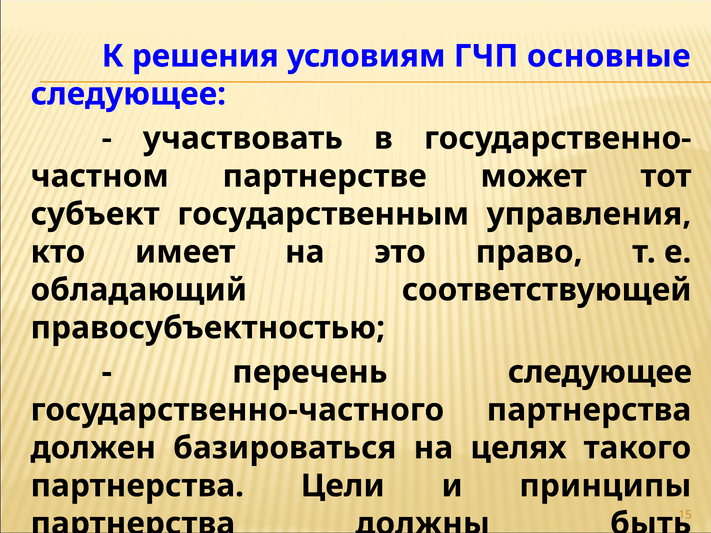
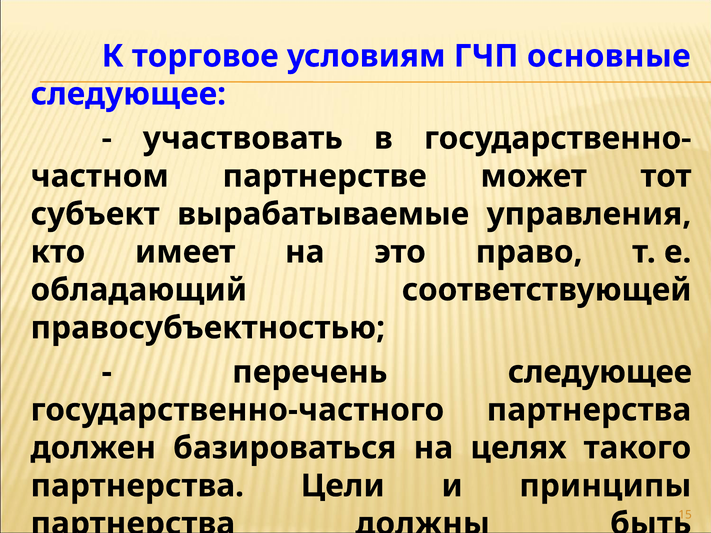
решения: решения -> торговое
государственным: государственным -> вырабатываемые
